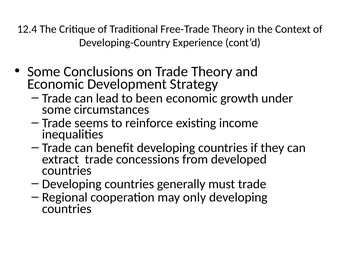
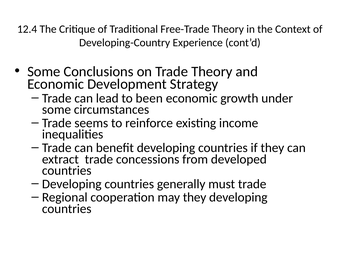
may only: only -> they
